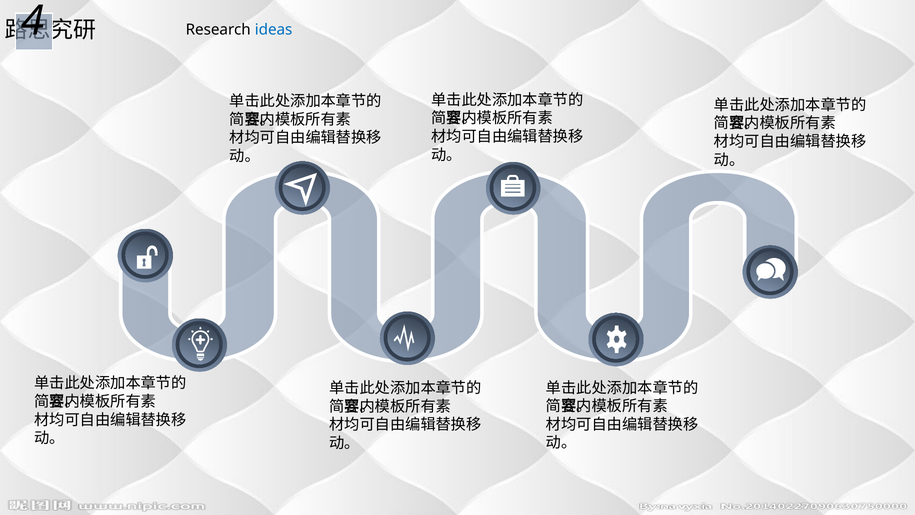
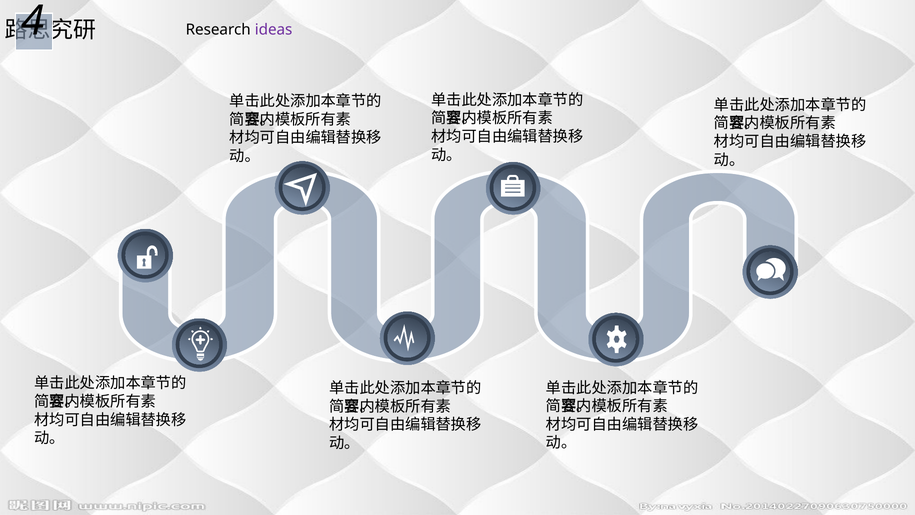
ideas colour: blue -> purple
